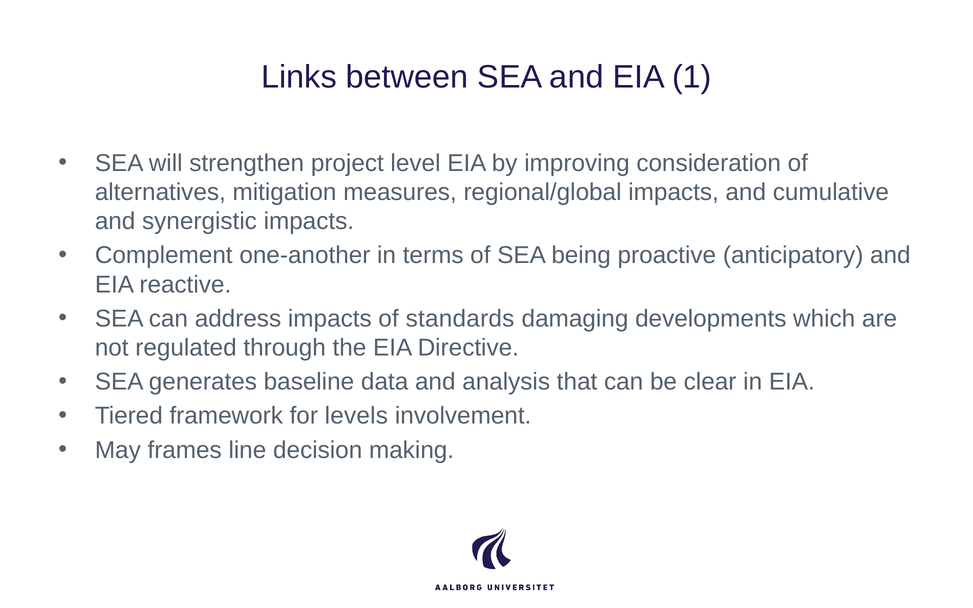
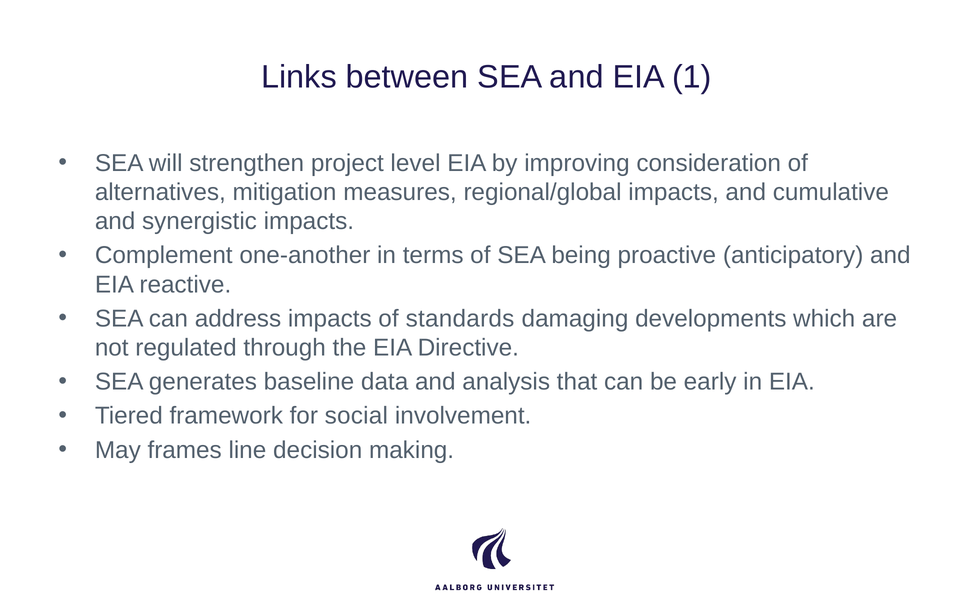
clear: clear -> early
levels: levels -> social
